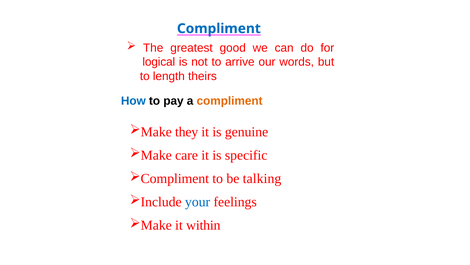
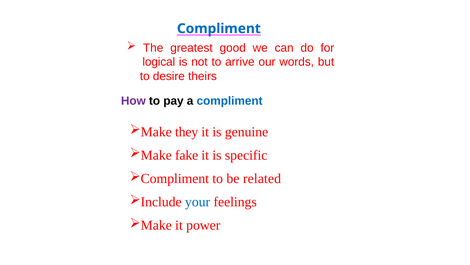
length: length -> desire
How colour: blue -> purple
compliment at (230, 101) colour: orange -> blue
care: care -> fake
talking: talking -> related
within: within -> power
